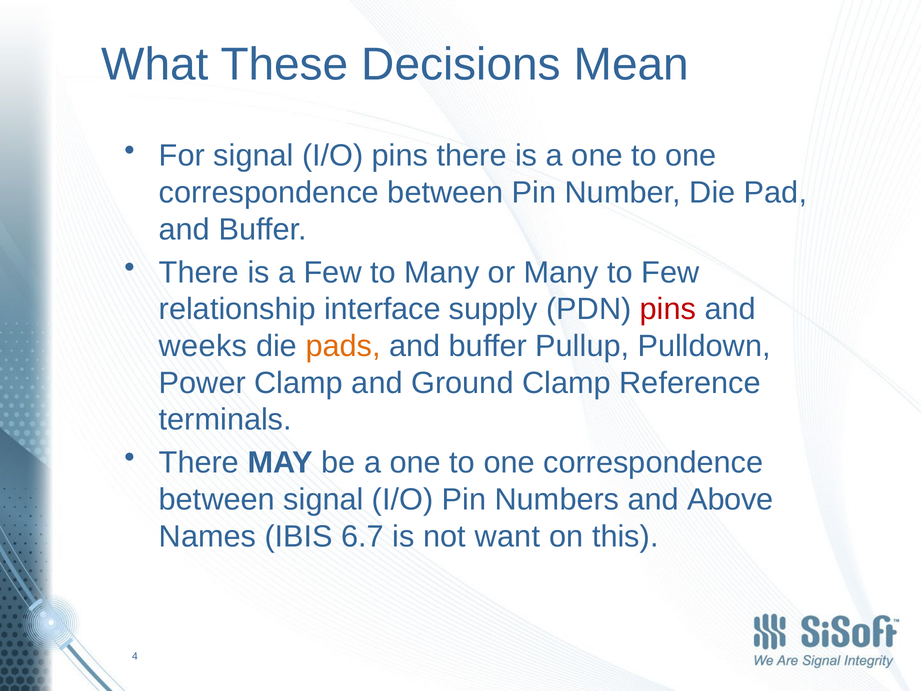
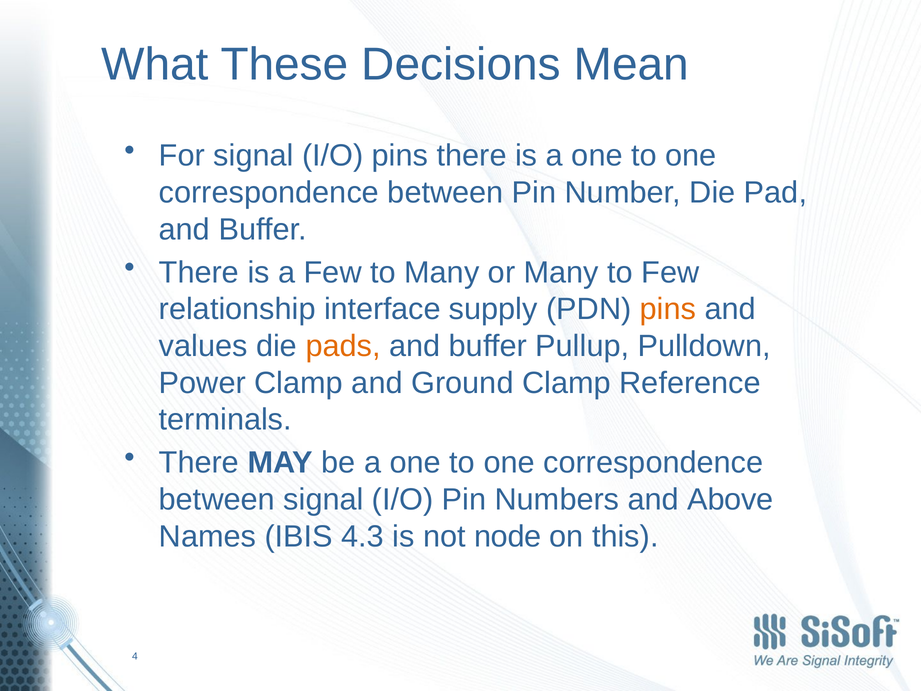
pins at (668, 309) colour: red -> orange
weeks: weeks -> values
6.7: 6.7 -> 4.3
want: want -> node
